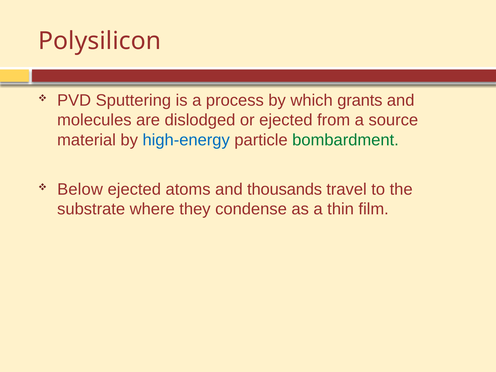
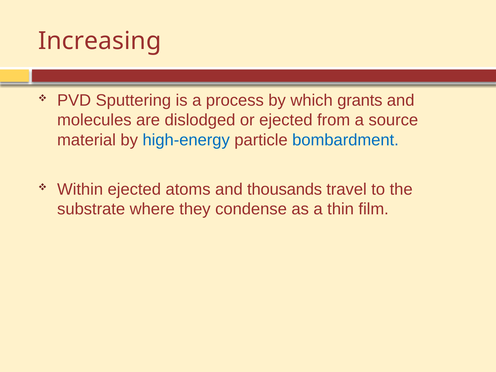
Polysilicon: Polysilicon -> Increasing
bombardment colour: green -> blue
Below: Below -> Within
